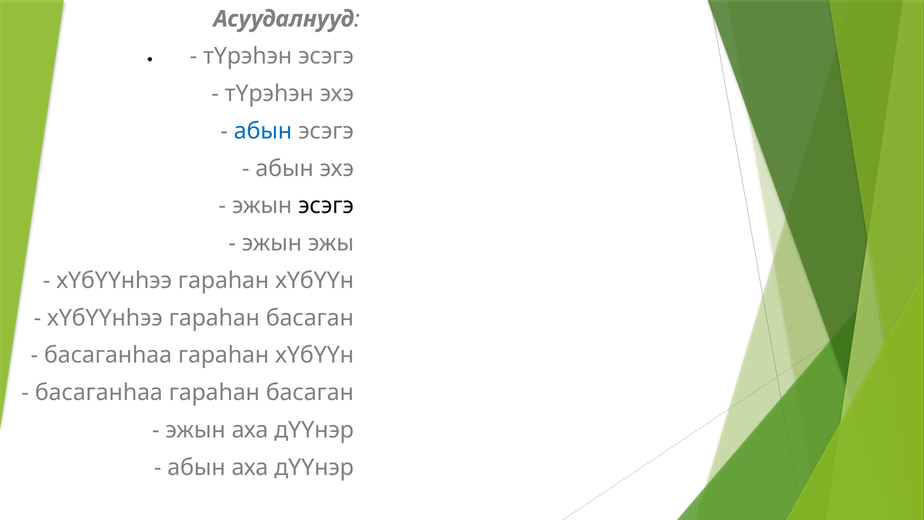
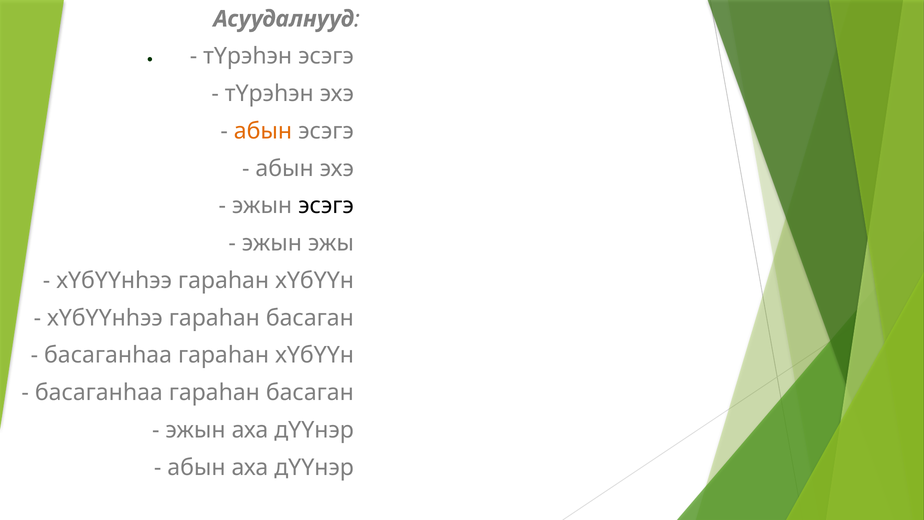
абын at (263, 131) colour: blue -> orange
